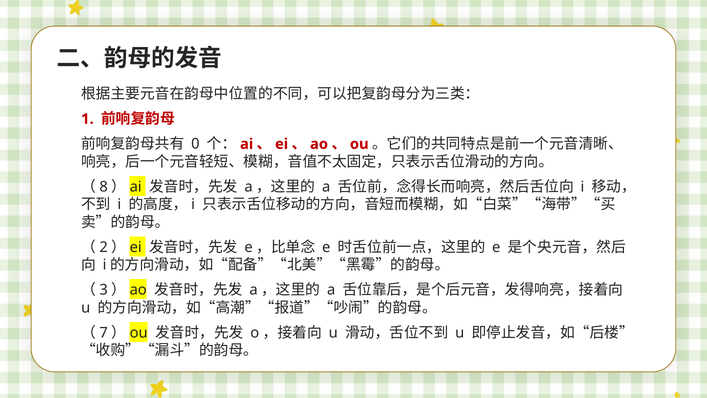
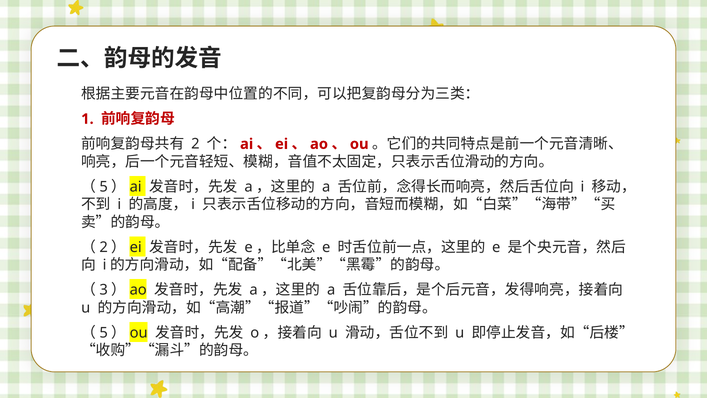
0 at (195, 144): 0 -> 2
8 at (104, 187): 8 -> 5
7 at (104, 333): 7 -> 5
